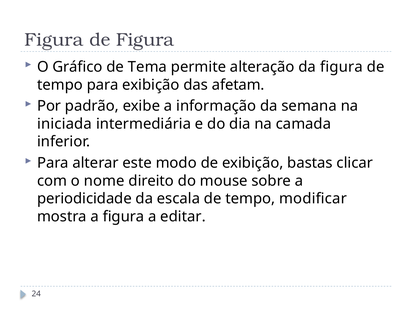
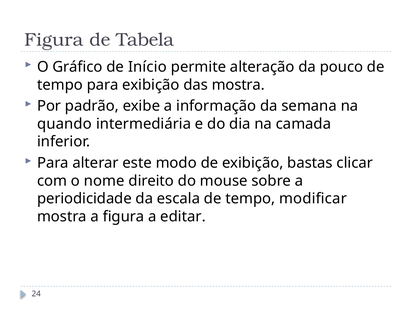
de Figura: Figura -> Tabela
Tema: Tema -> Início
da figura: figura -> pouco
das afetam: afetam -> mostra
iniciada: iniciada -> quando
